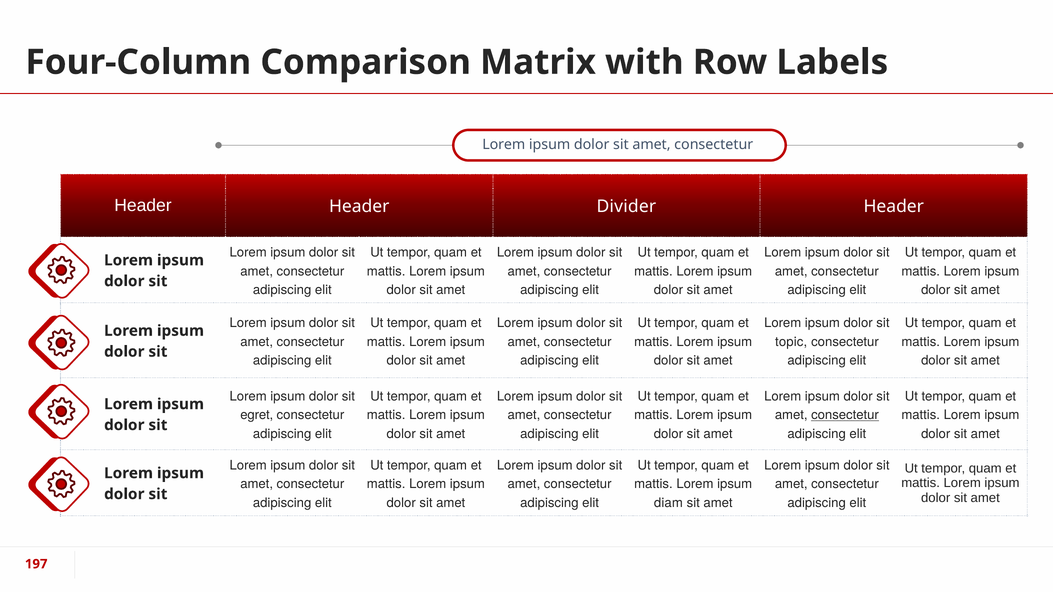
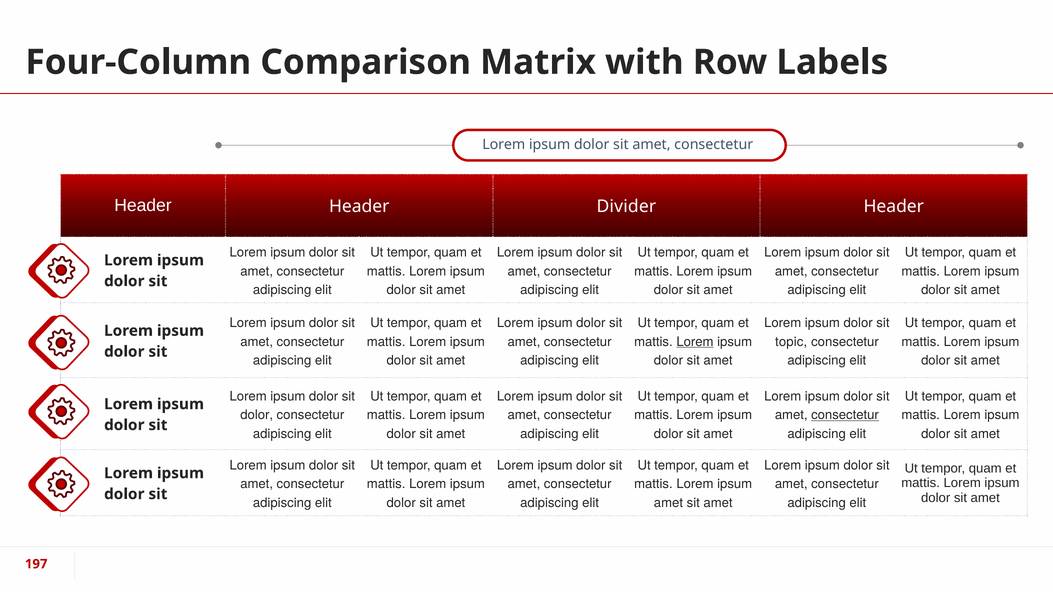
Lorem at (695, 342) underline: none -> present
egret at (257, 415): egret -> dolor
diam at (668, 503): diam -> amet
